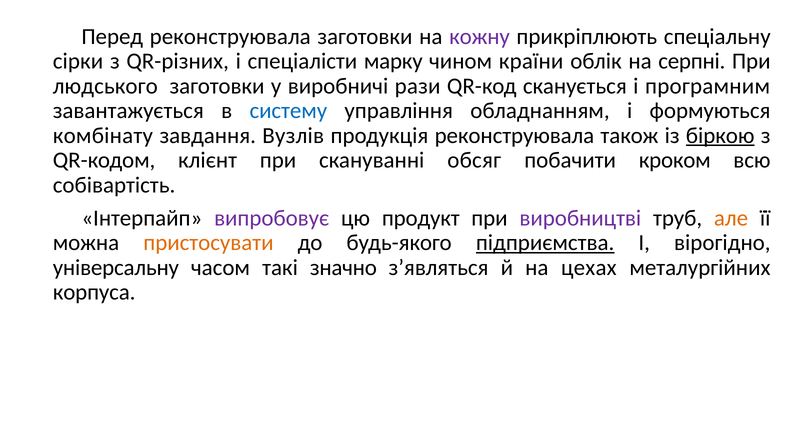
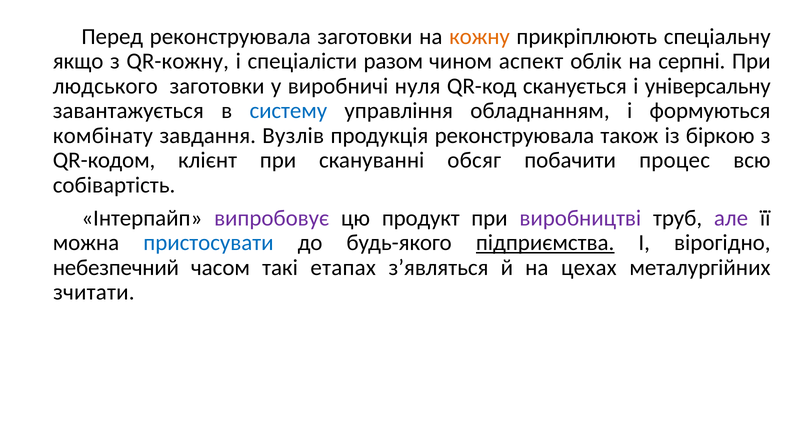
кожну colour: purple -> orange
сірки: сірки -> якщо
QR-різних: QR-різних -> QR-кожну
марку: марку -> разом
країни: країни -> аспект
рази: рази -> нуля
програмним: програмним -> універсальну
біркою underline: present -> none
кроком: кроком -> процес
але colour: orange -> purple
пристосувати colour: orange -> blue
універсальну: універсальну -> небезпечний
значно: значно -> етапах
корпуса: корпуса -> зчитати
